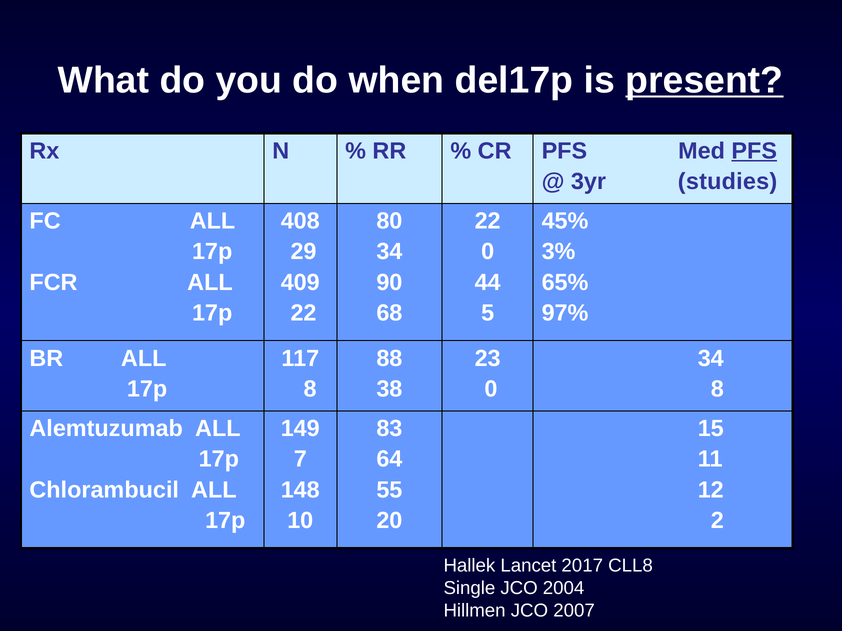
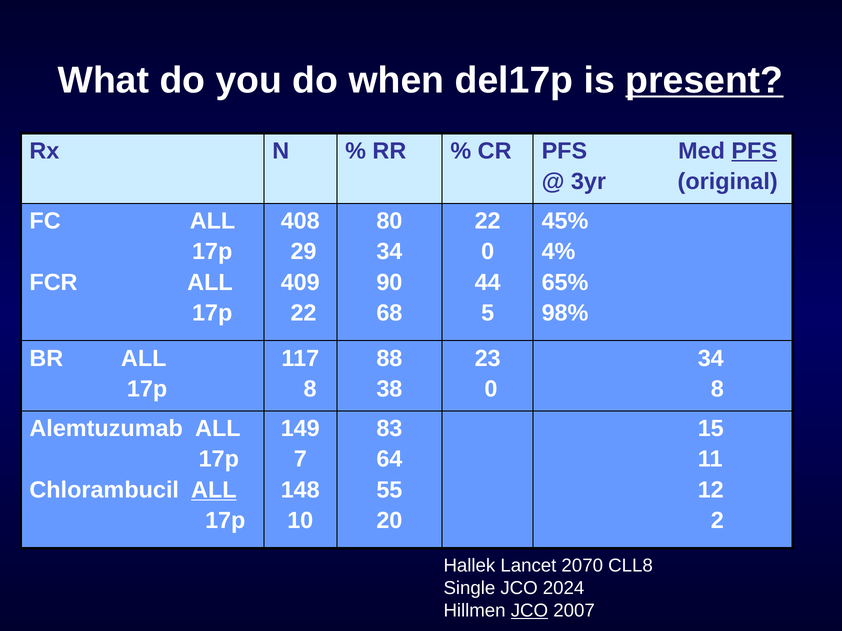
studies: studies -> original
3%: 3% -> 4%
97%: 97% -> 98%
ALL at (214, 490) underline: none -> present
2017: 2017 -> 2070
2004: 2004 -> 2024
JCO at (529, 611) underline: none -> present
